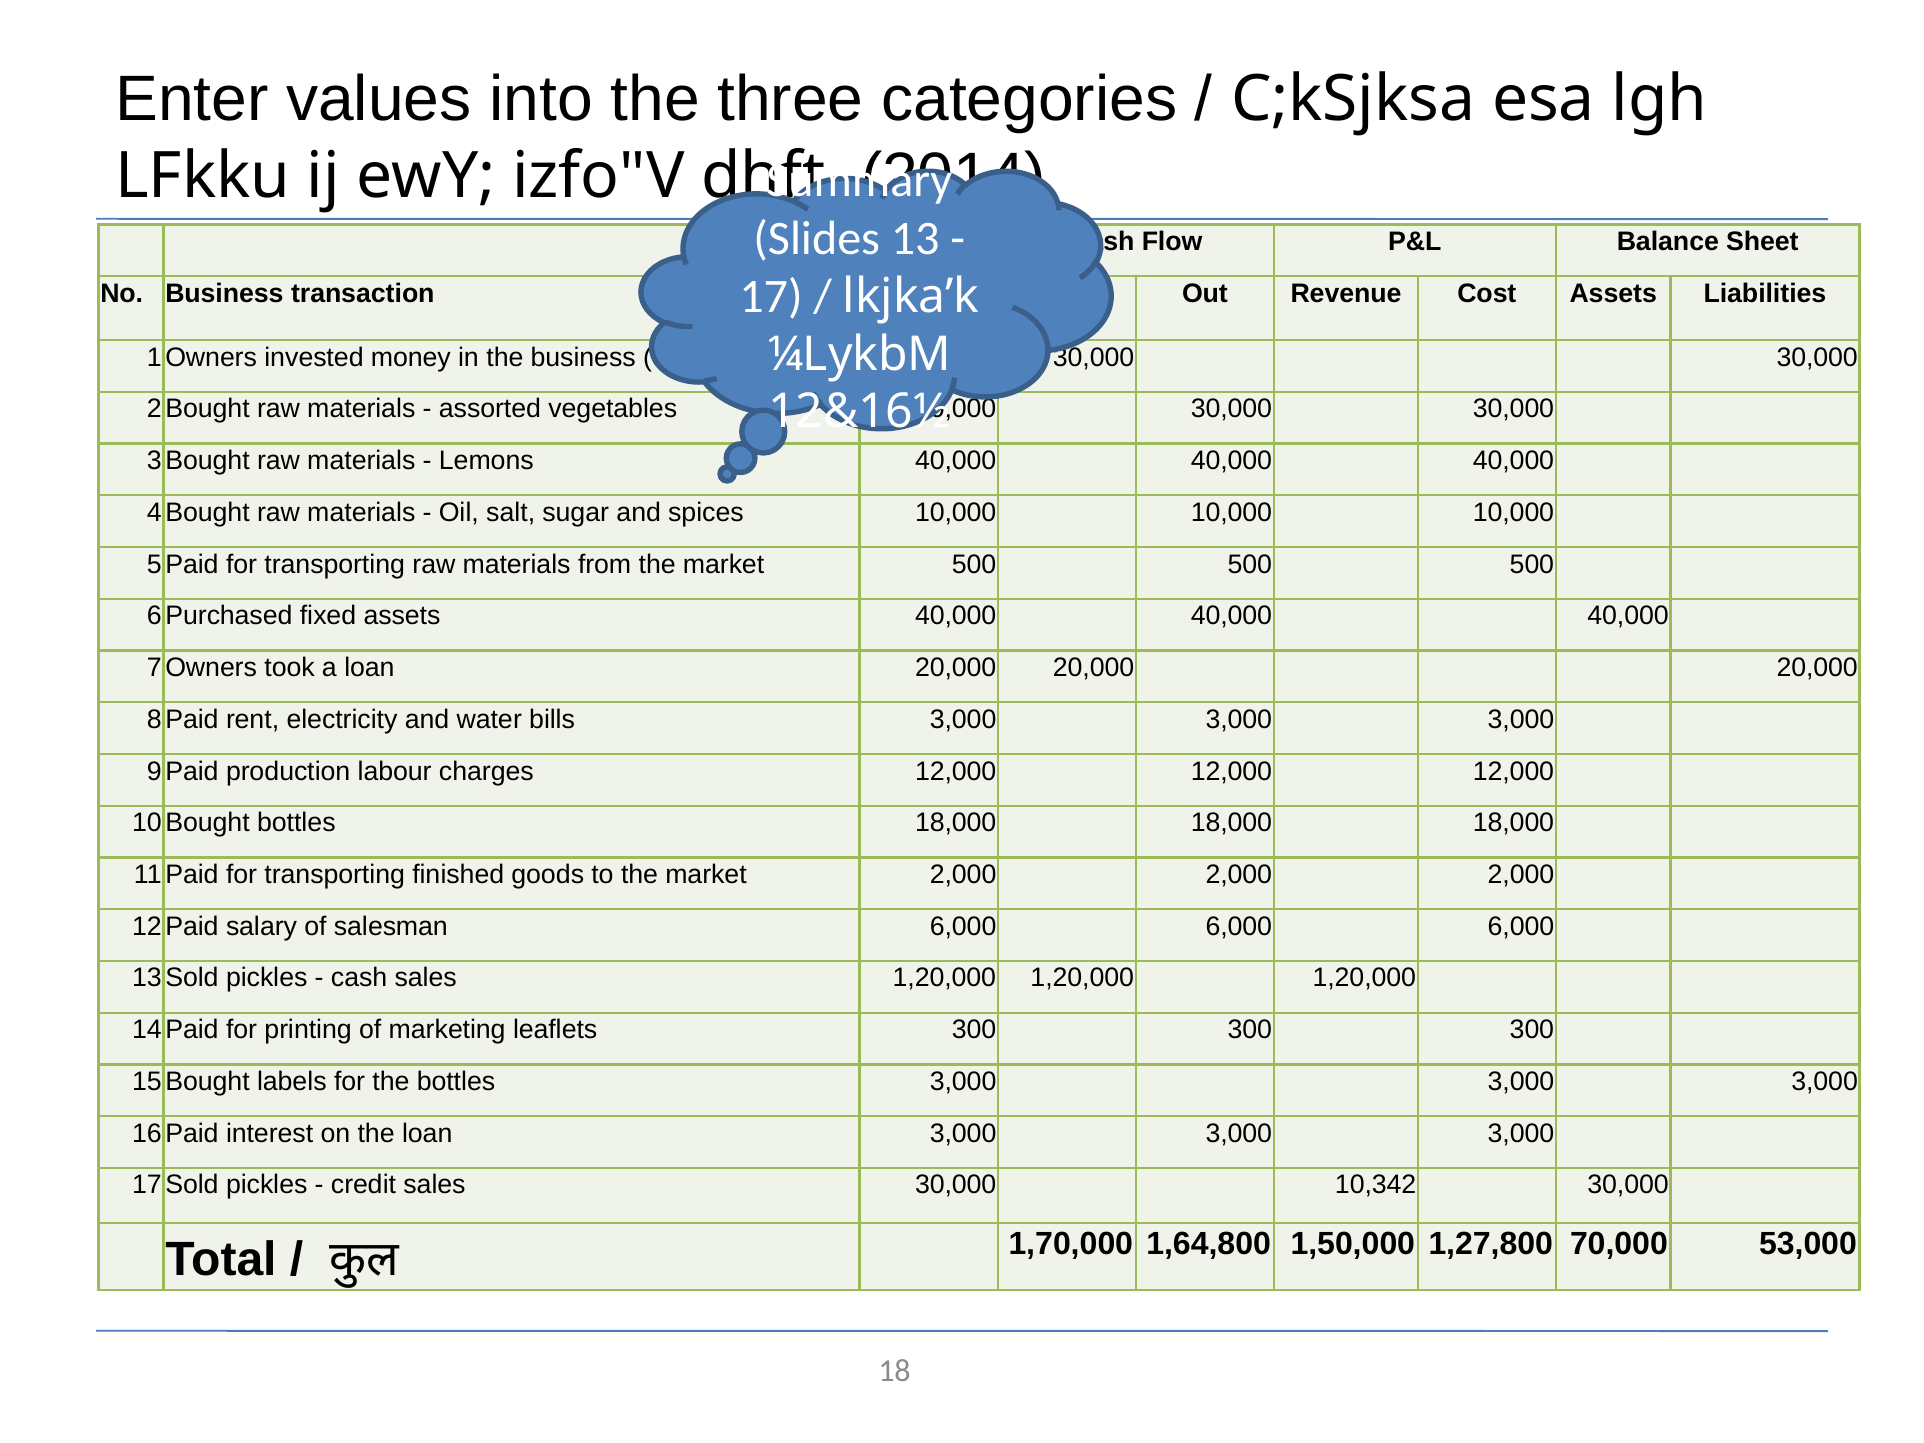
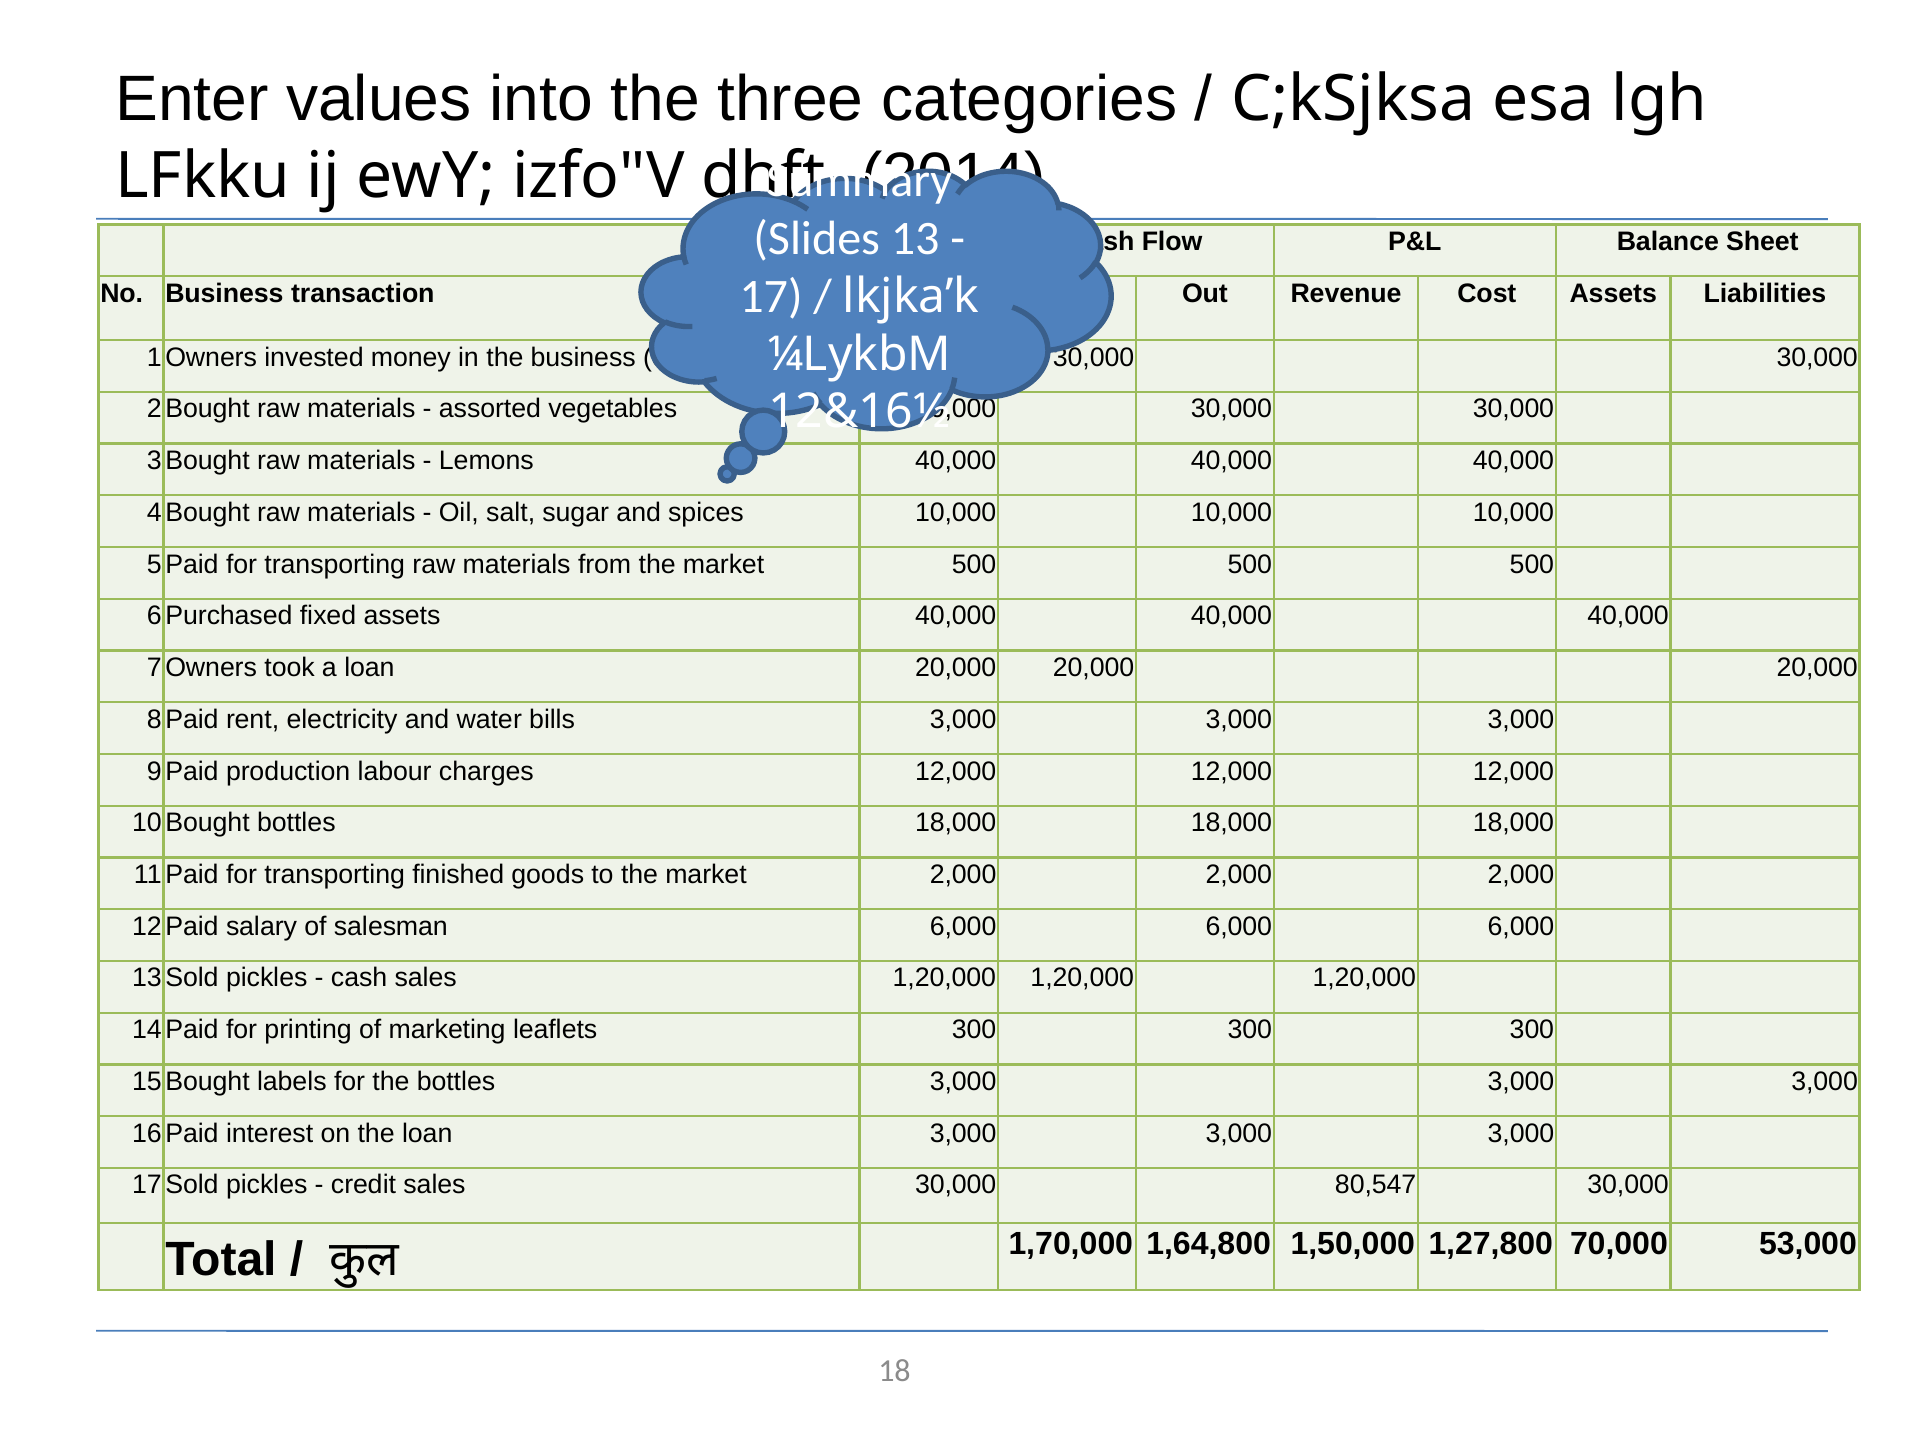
10,342: 10,342 -> 80,547
